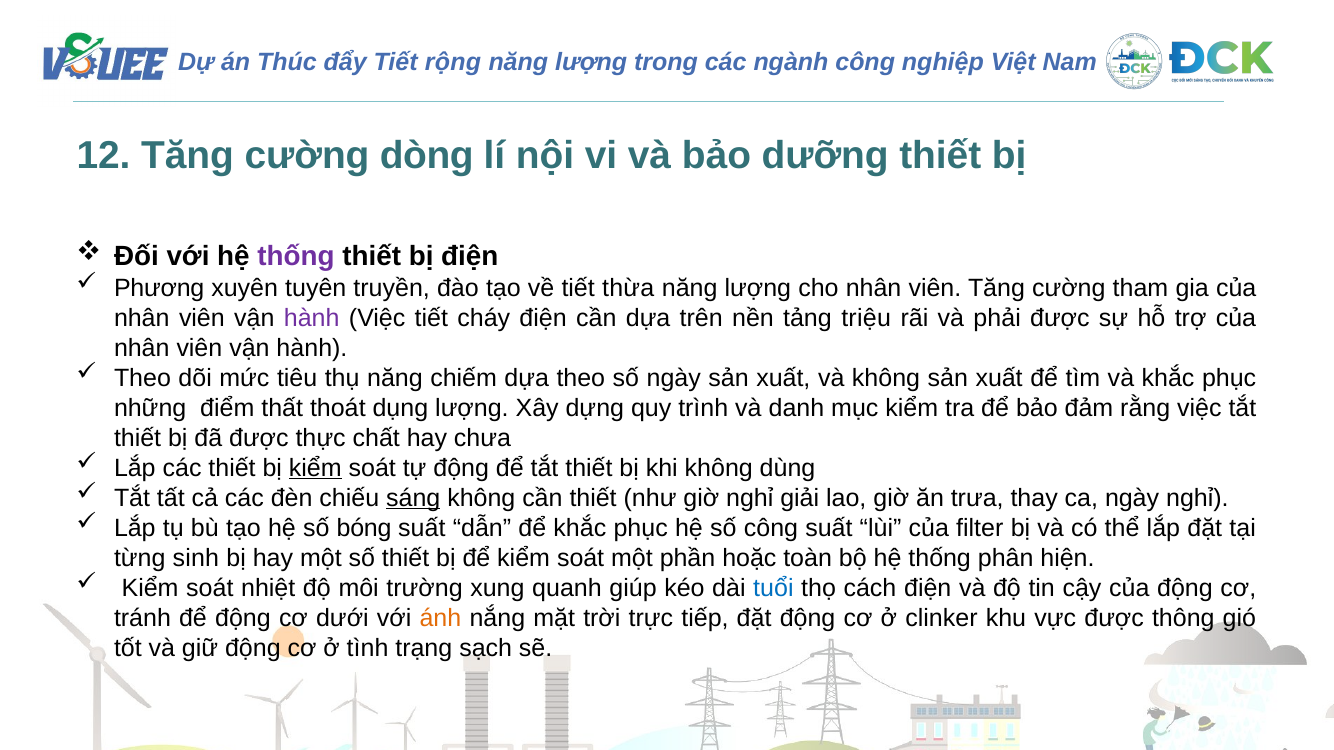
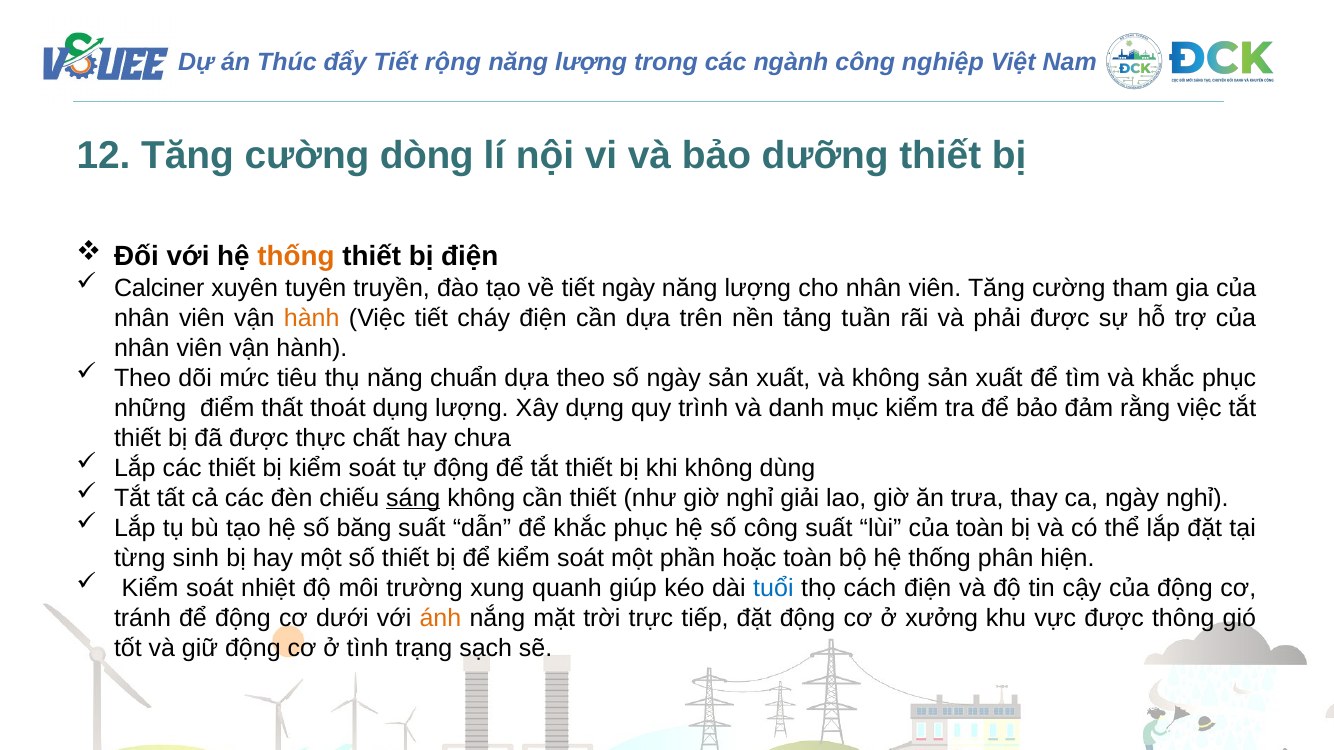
thống at (296, 256) colour: purple -> orange
Phương: Phương -> Calciner
tiết thừa: thừa -> ngày
hành at (312, 318) colour: purple -> orange
triệu: triệu -> tuần
chiếm: chiếm -> chuẩn
kiểm at (315, 468) underline: present -> none
bóng: bóng -> băng
của filter: filter -> toàn
clinker: clinker -> xưởng
